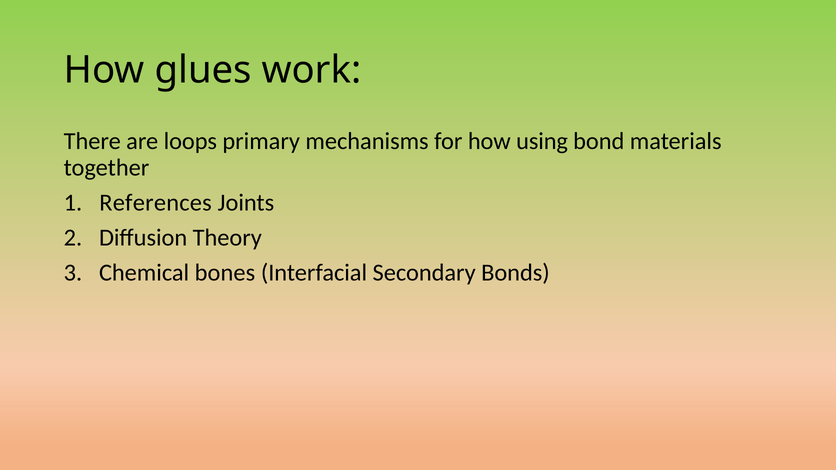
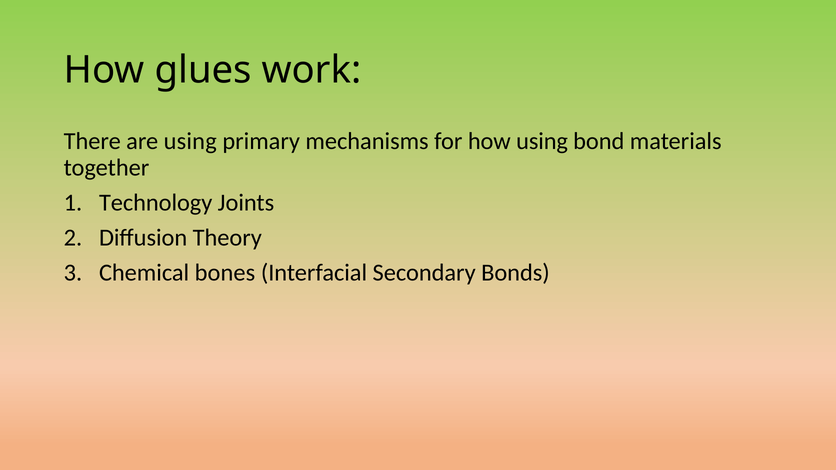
are loops: loops -> using
References: References -> Technology
